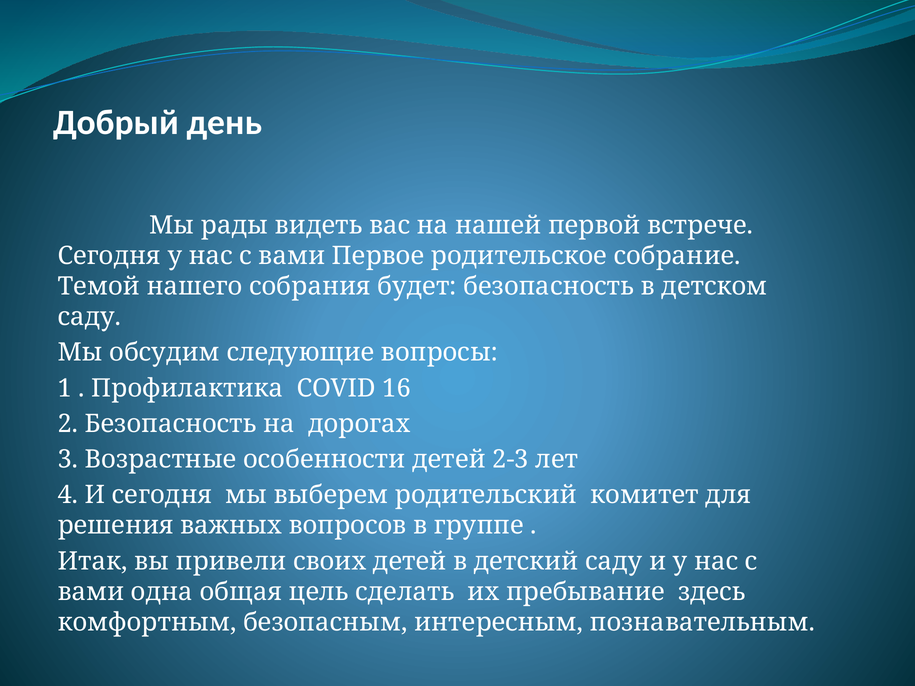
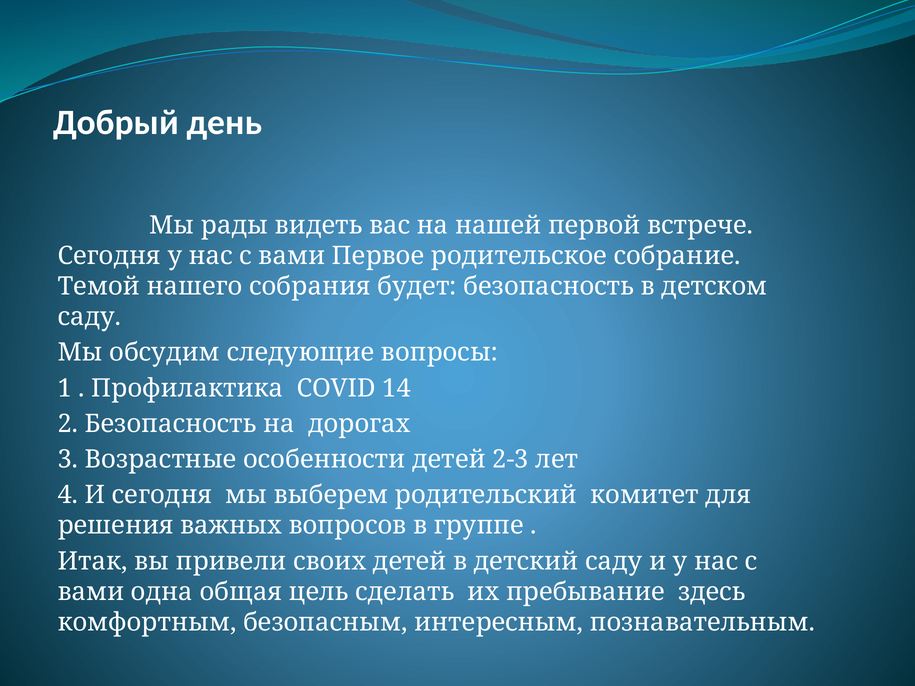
16: 16 -> 14
